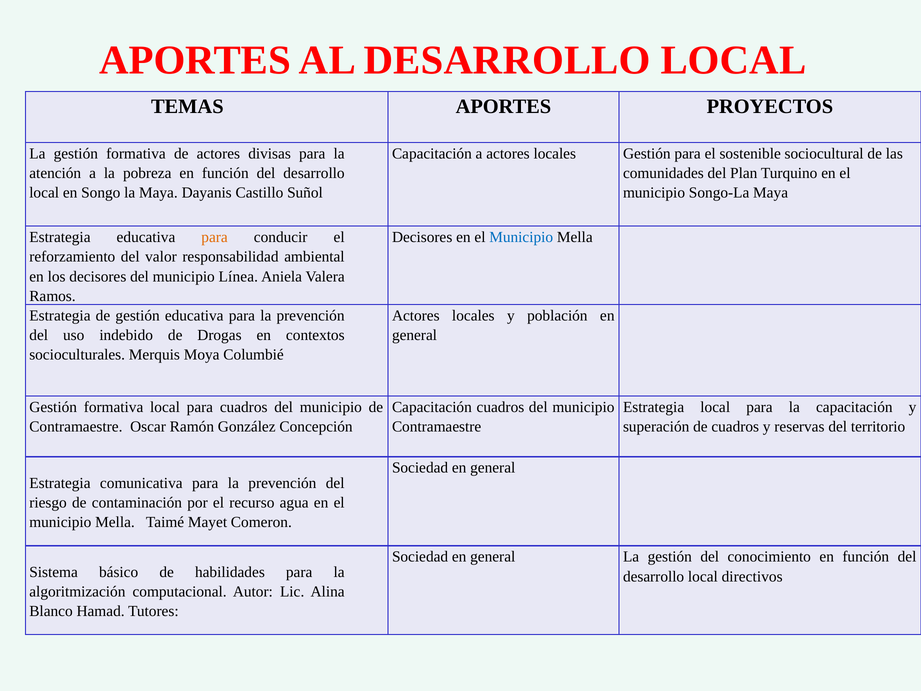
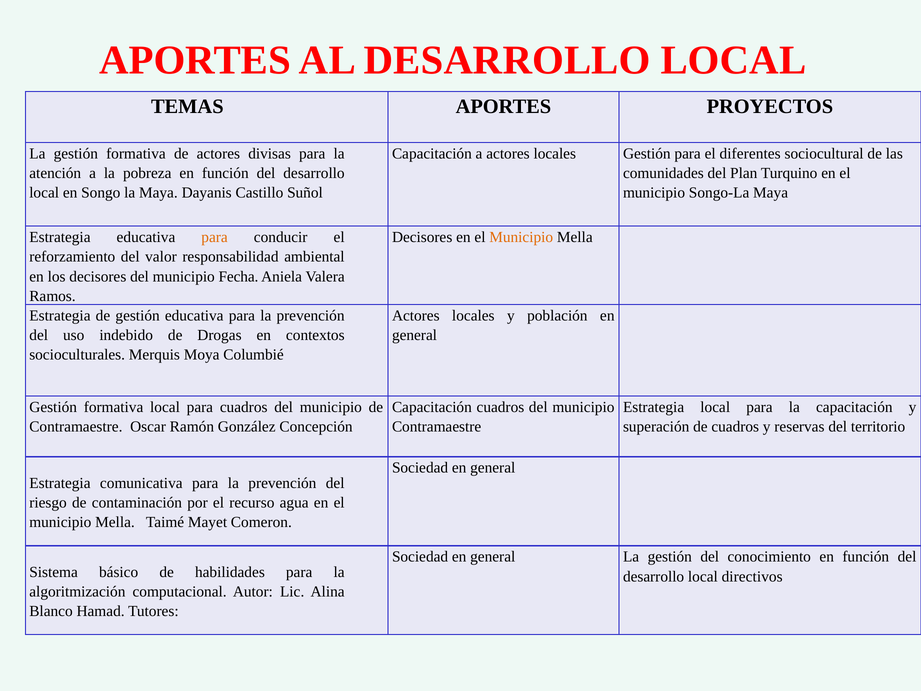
sostenible: sostenible -> diferentes
Municipio at (521, 237) colour: blue -> orange
Línea: Línea -> Fecha
